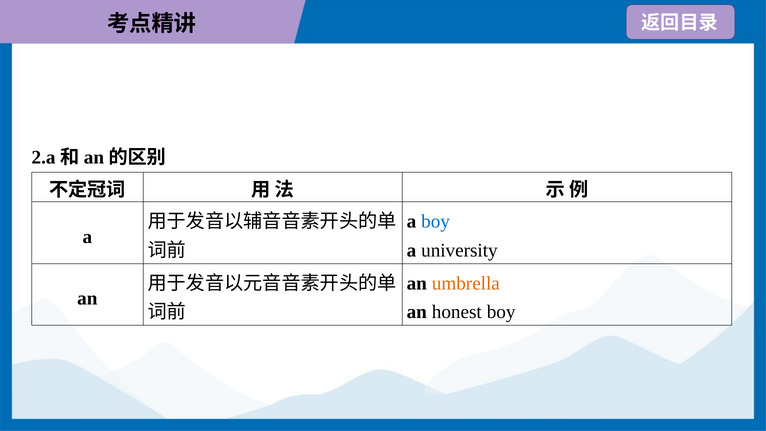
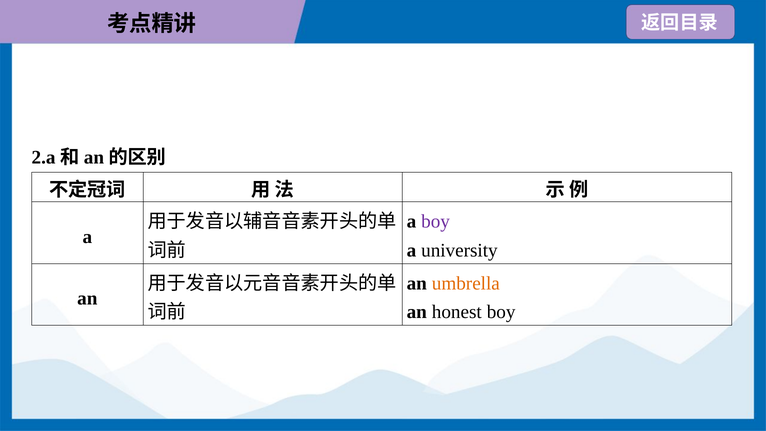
boy at (436, 222) colour: blue -> purple
